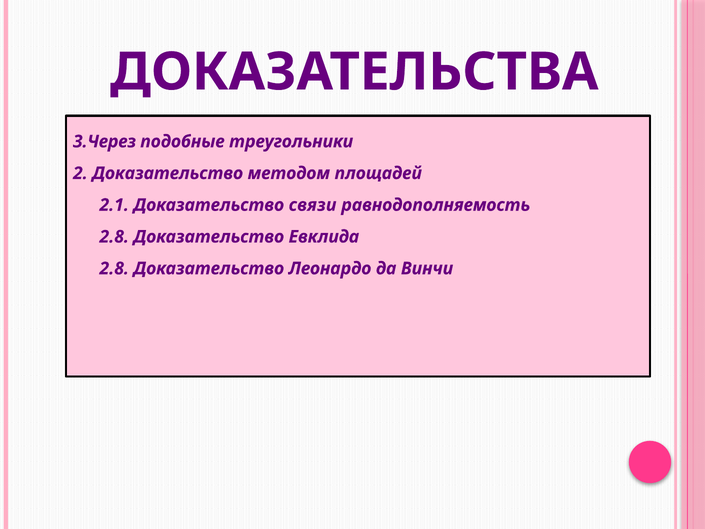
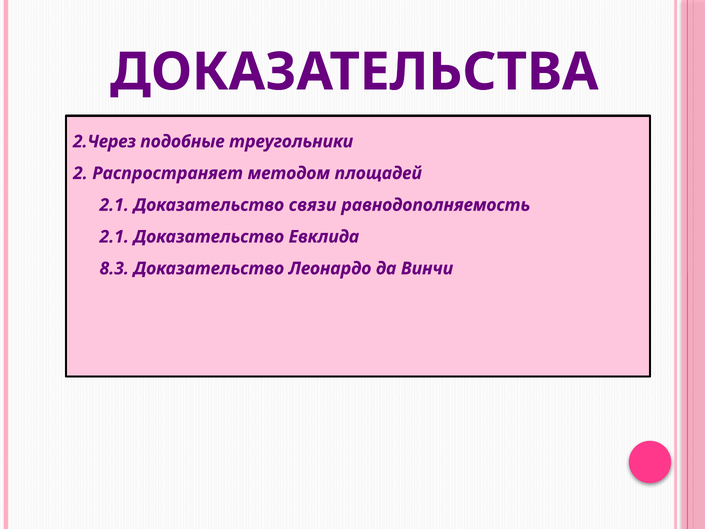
3.Через: 3.Через -> 2.Через
2 Доказательство: Доказательство -> Распространяет
2.8 at (114, 237): 2.8 -> 2.1
2.8 at (114, 268): 2.8 -> 8.3
